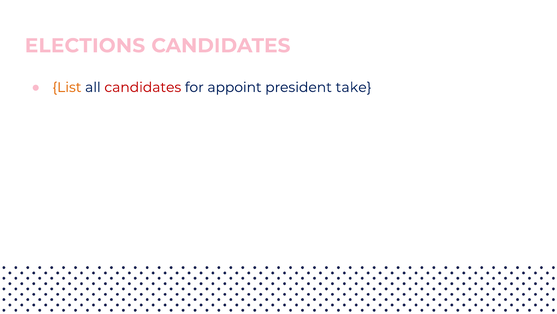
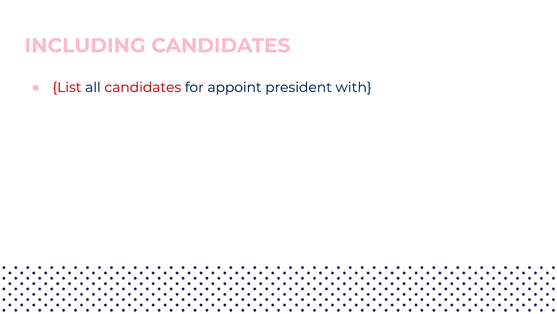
ELECTIONS: ELECTIONS -> INCLUDING
List colour: orange -> red
take: take -> with
